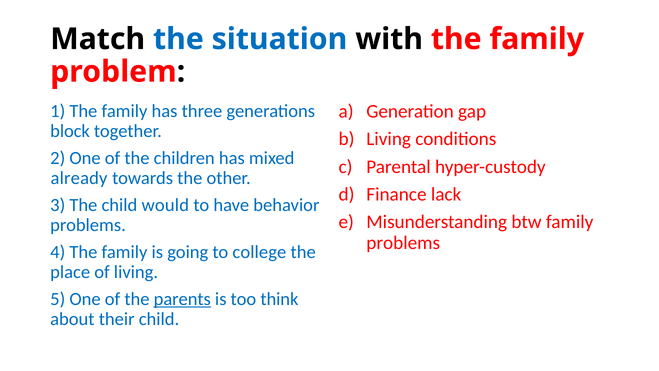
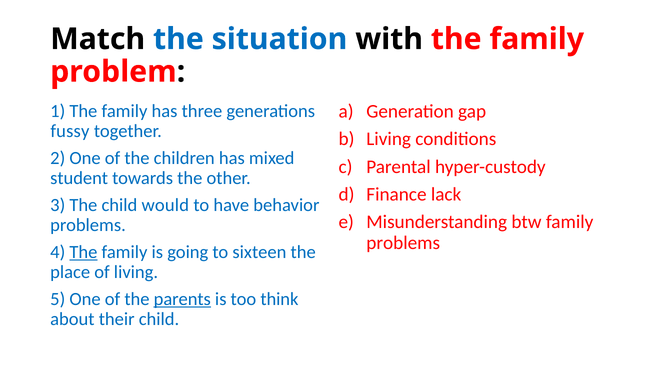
block: block -> fussy
already: already -> student
The at (83, 252) underline: none -> present
college: college -> sixteen
